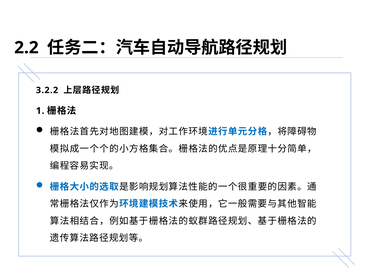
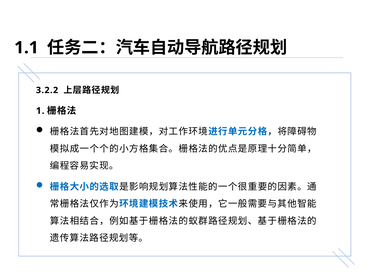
2.2: 2.2 -> 1.1
